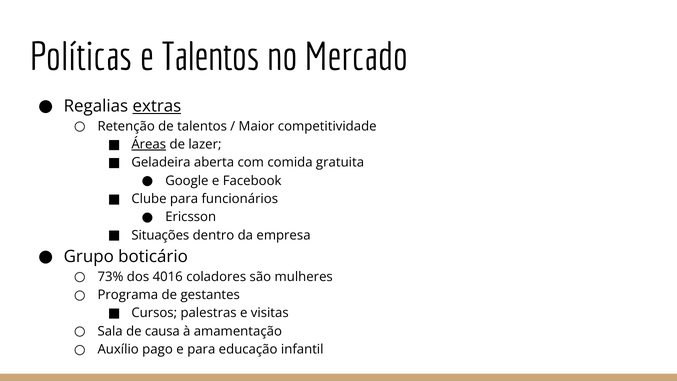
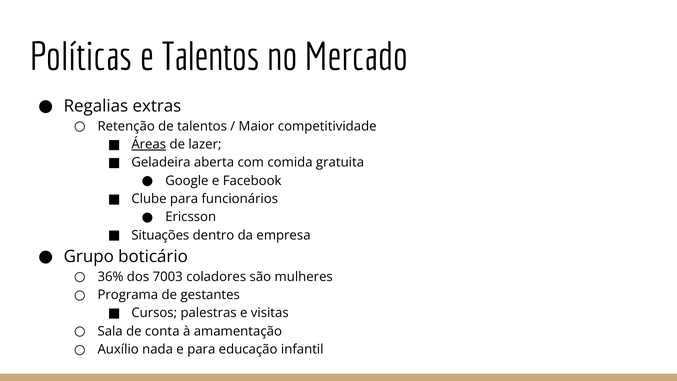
extras underline: present -> none
73%: 73% -> 36%
4016: 4016 -> 7003
causa: causa -> conta
pago: pago -> nada
